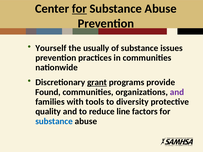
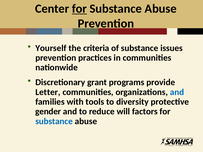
usually: usually -> criteria
grant underline: present -> none
Found: Found -> Letter
and at (177, 92) colour: purple -> blue
quality: quality -> gender
line: line -> will
